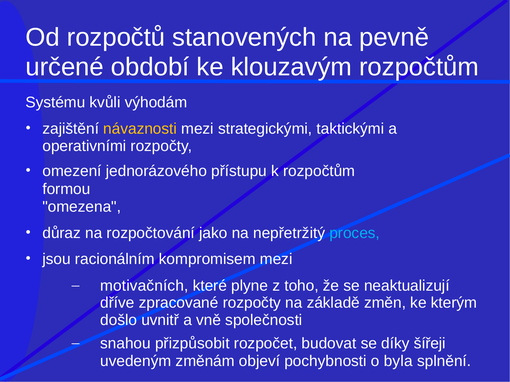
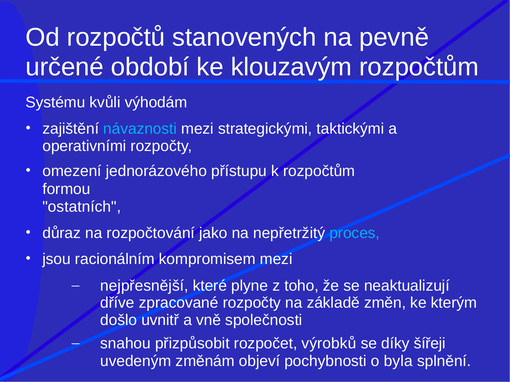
návaznosti colour: yellow -> light blue
omezena: omezena -> ostatních
motivačních: motivačních -> nejpřesnější
budovat: budovat -> výrobků
